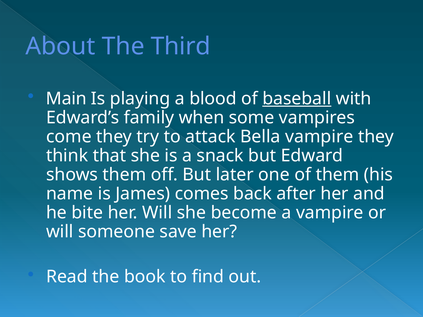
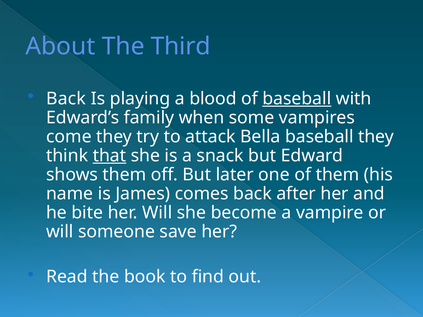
Main at (66, 99): Main -> Back
Bella vampire: vampire -> baseball
that underline: none -> present
